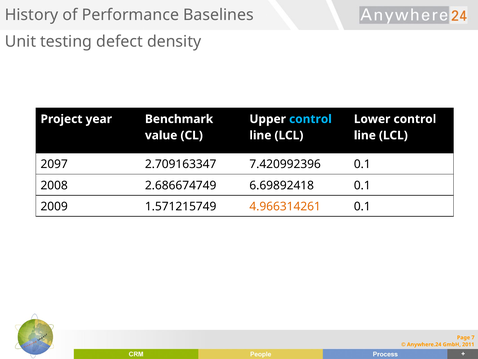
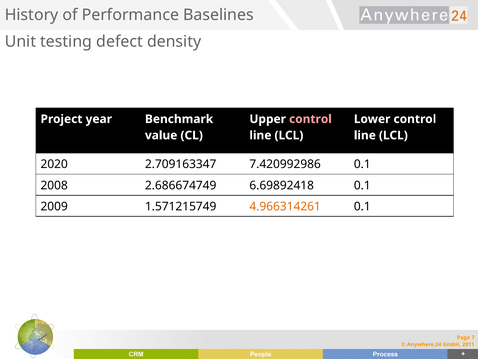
control at (310, 119) colour: light blue -> pink
2097: 2097 -> 2020
7.420992396: 7.420992396 -> 7.420992986
